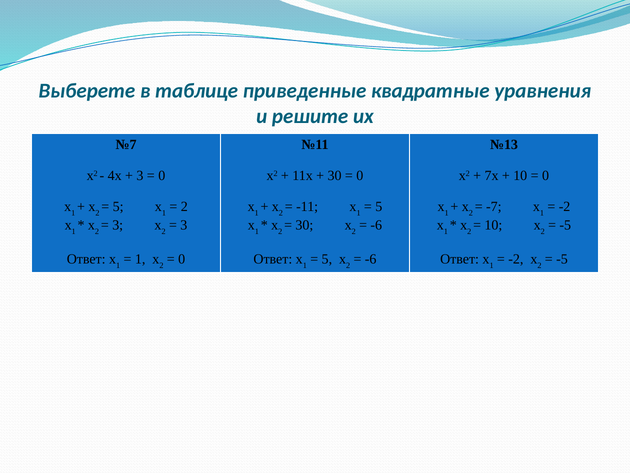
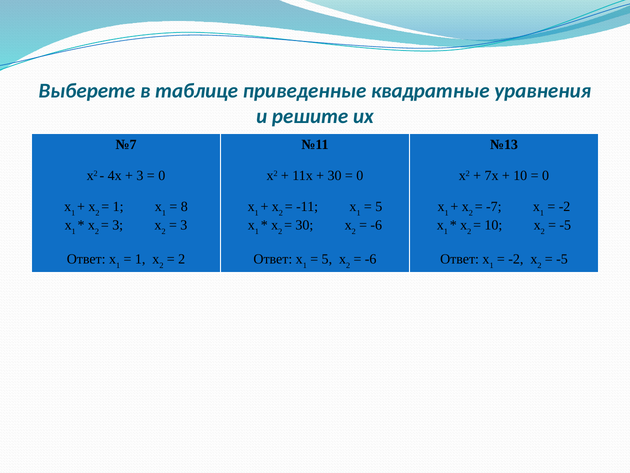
5 at (118, 207): 5 -> 1
2 at (184, 207): 2 -> 8
0 at (182, 259): 0 -> 2
